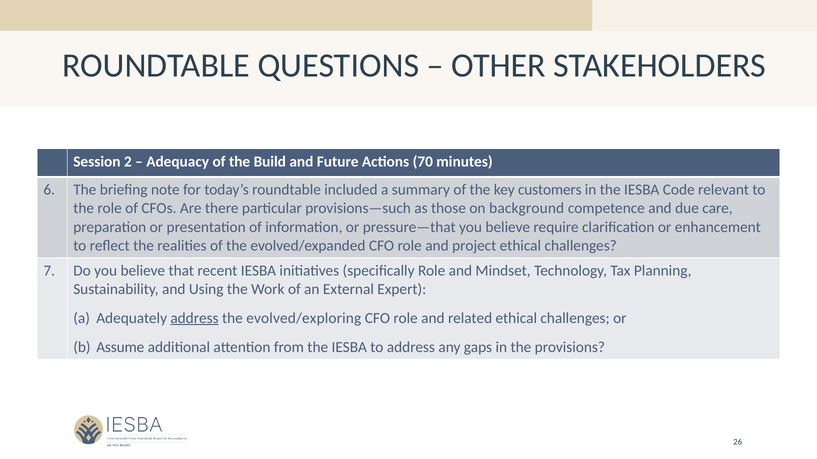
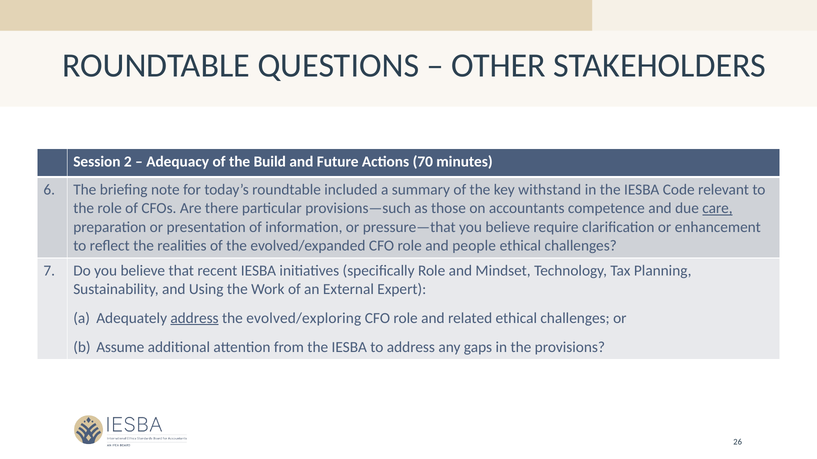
customers: customers -> withstand
background: background -> accountants
care underline: none -> present
project: project -> people
